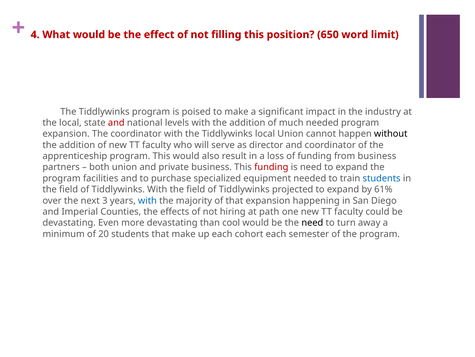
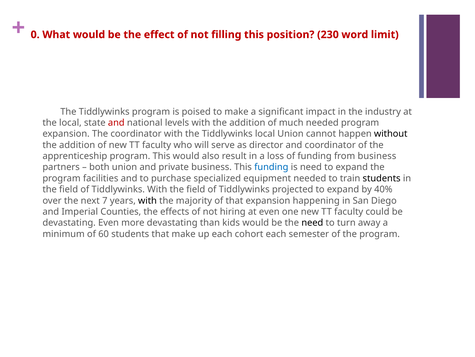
4: 4 -> 0
650: 650 -> 230
funding at (271, 167) colour: red -> blue
students at (382, 178) colour: blue -> black
61%: 61% -> 40%
3: 3 -> 7
with at (147, 200) colour: blue -> black
at path: path -> even
cool: cool -> kids
20: 20 -> 60
